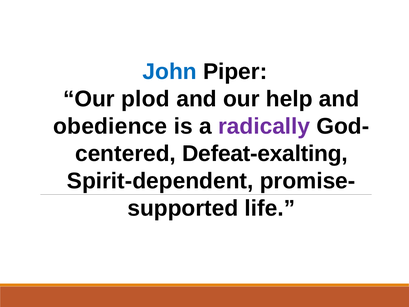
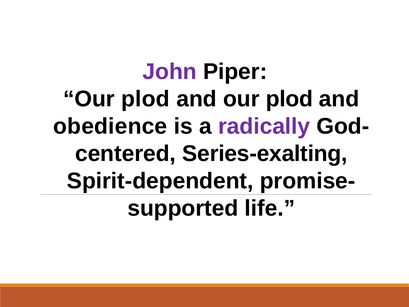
John colour: blue -> purple
and our help: help -> plod
Defeat-exalting: Defeat-exalting -> Series-exalting
